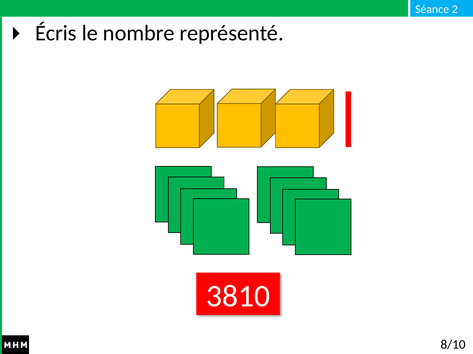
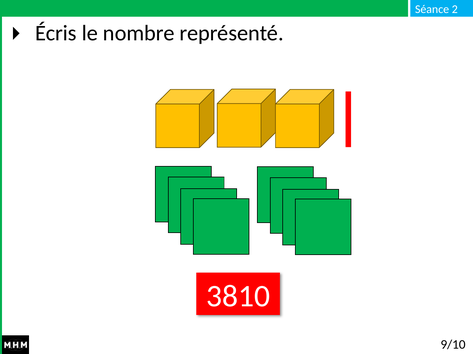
8/10: 8/10 -> 9/10
